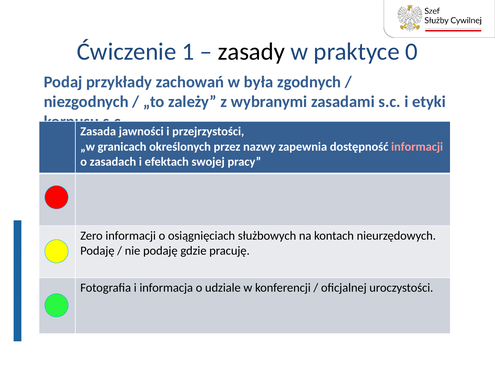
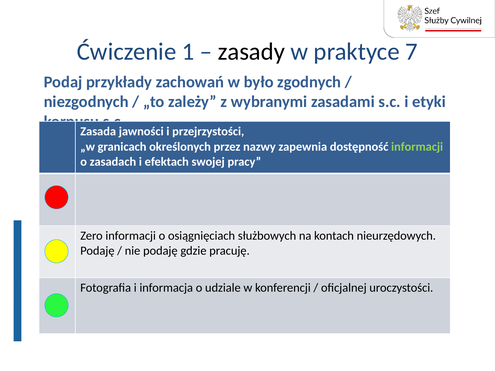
0: 0 -> 7
była: była -> było
informacji at (417, 147) colour: pink -> light green
